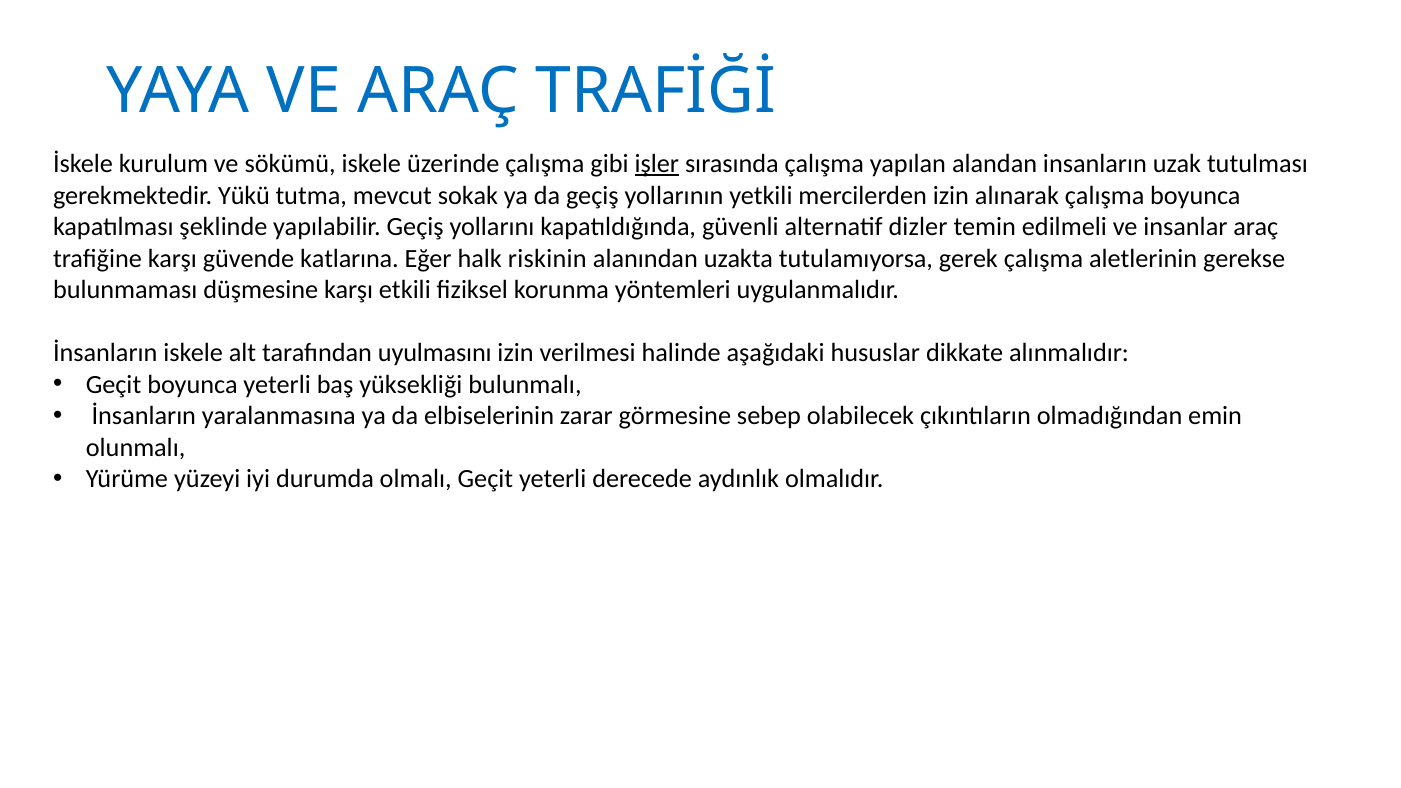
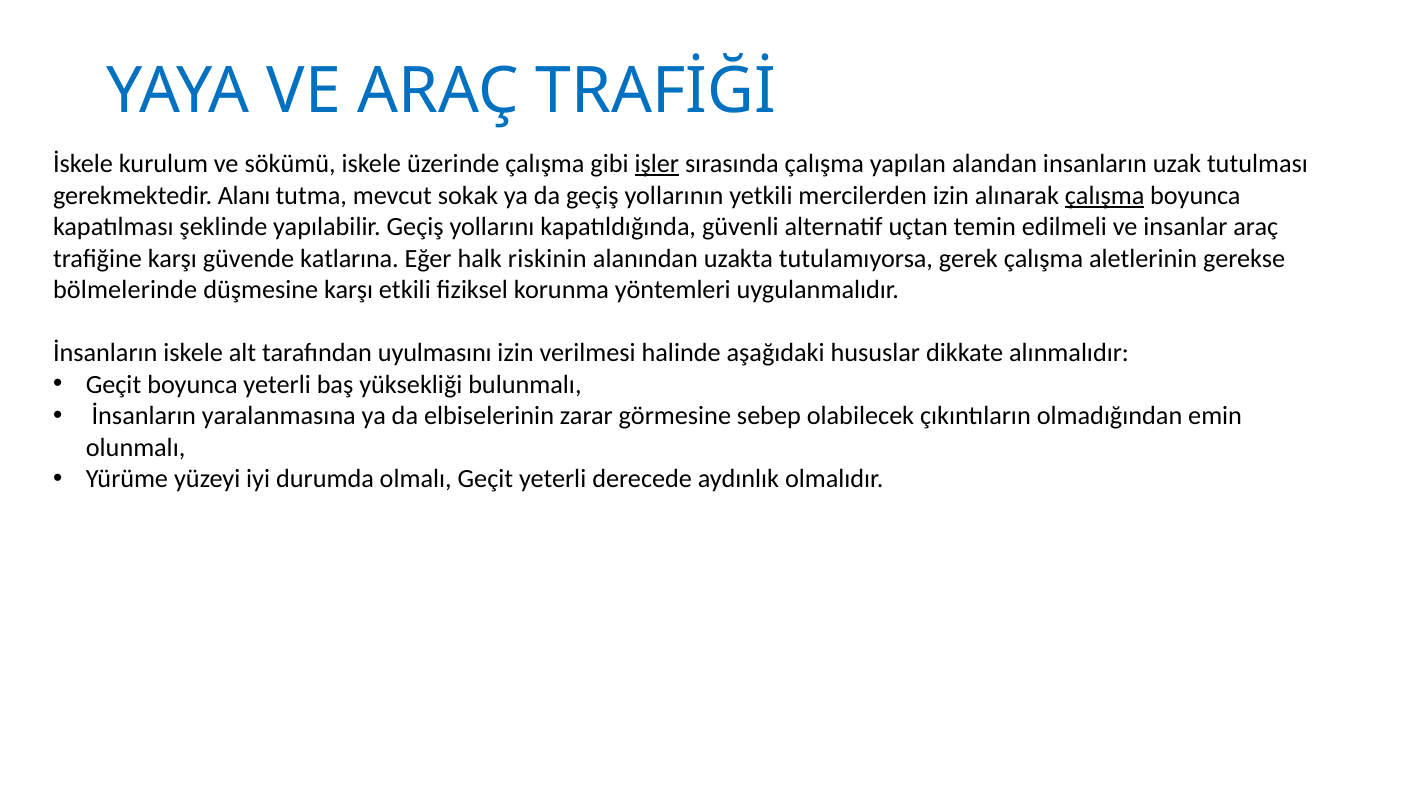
Yükü: Yükü -> Alanı
çalışma at (1105, 195) underline: none -> present
dizler: dizler -> uçtan
bulunmaması: bulunmaması -> bölmelerinde
